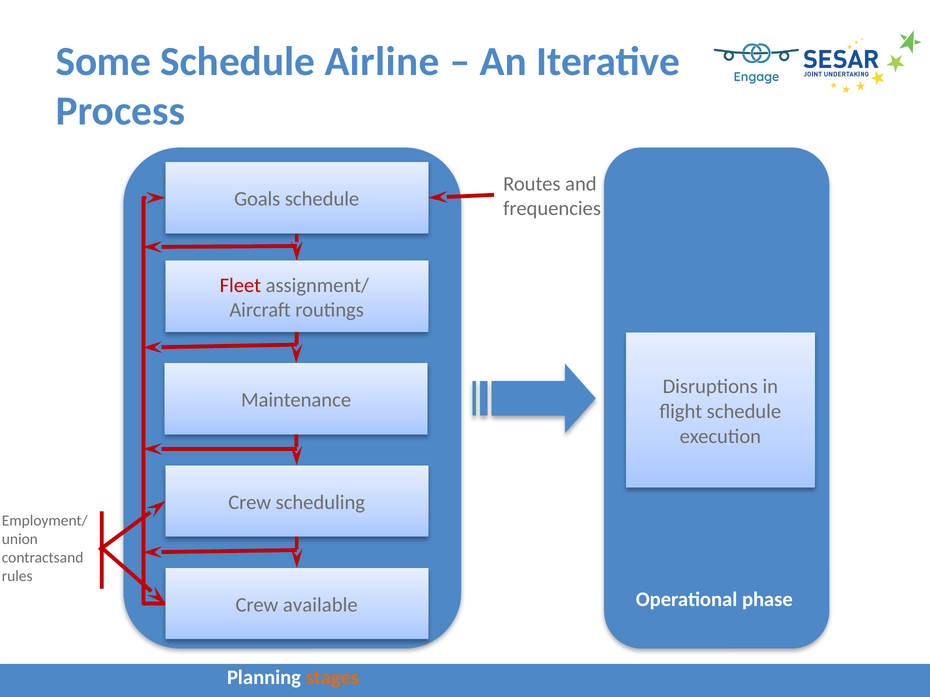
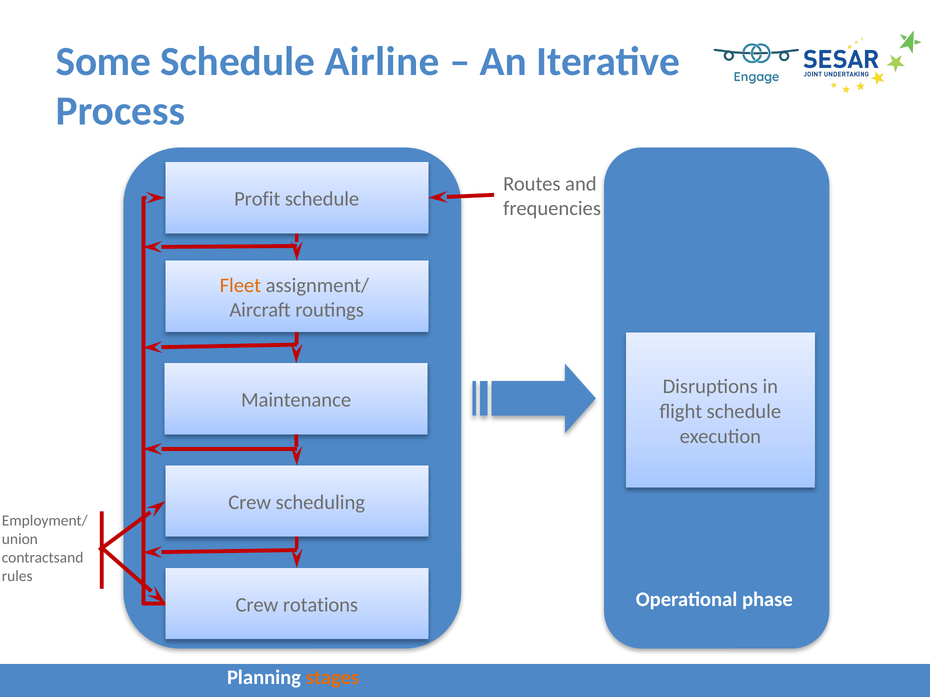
Goals: Goals -> Profit
Fleet colour: red -> orange
available: available -> rotations
